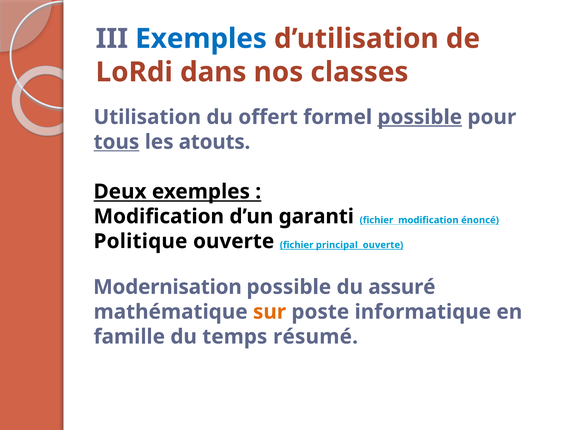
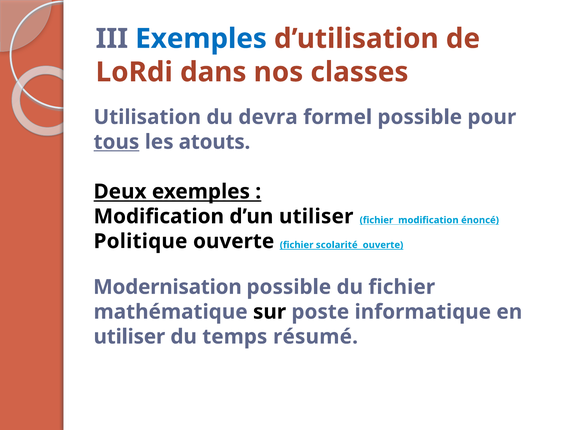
offert: offert -> devra
possible at (420, 117) underline: present -> none
d’un garanti: garanti -> utiliser
principal: principal -> scolarité
du assuré: assuré -> fichier
sur colour: orange -> black
famille at (129, 336): famille -> utiliser
